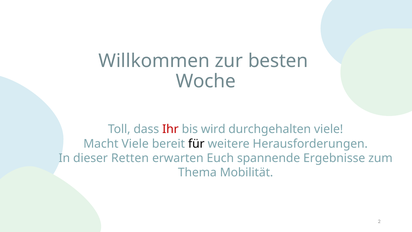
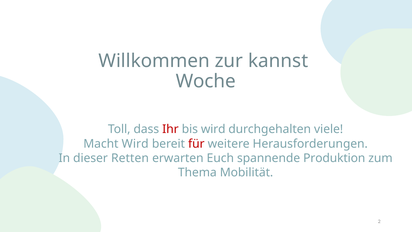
besten: besten -> kannst
Macht Viele: Viele -> Wird
für colour: black -> red
Ergebnisse: Ergebnisse -> Produktion
